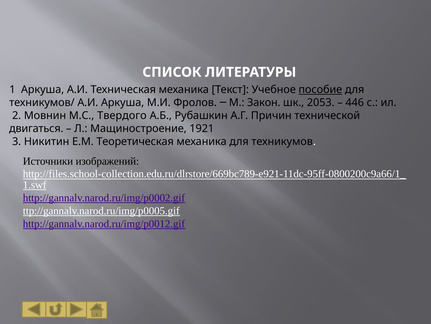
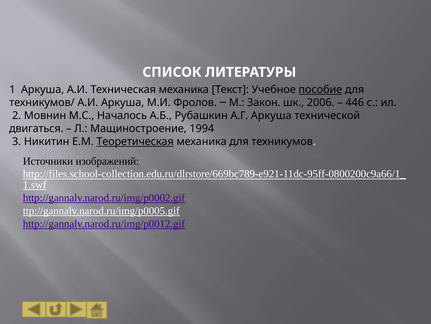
2053: 2053 -> 2006
Твердого: Твердого -> Началось
А.Г Причин: Причин -> Аркуша
1921: 1921 -> 1994
Теоретическая underline: none -> present
